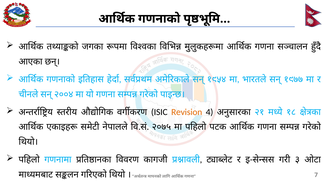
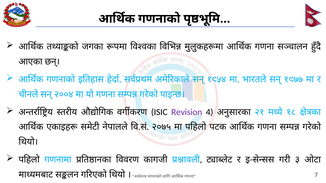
Revision colour: orange -> purple
